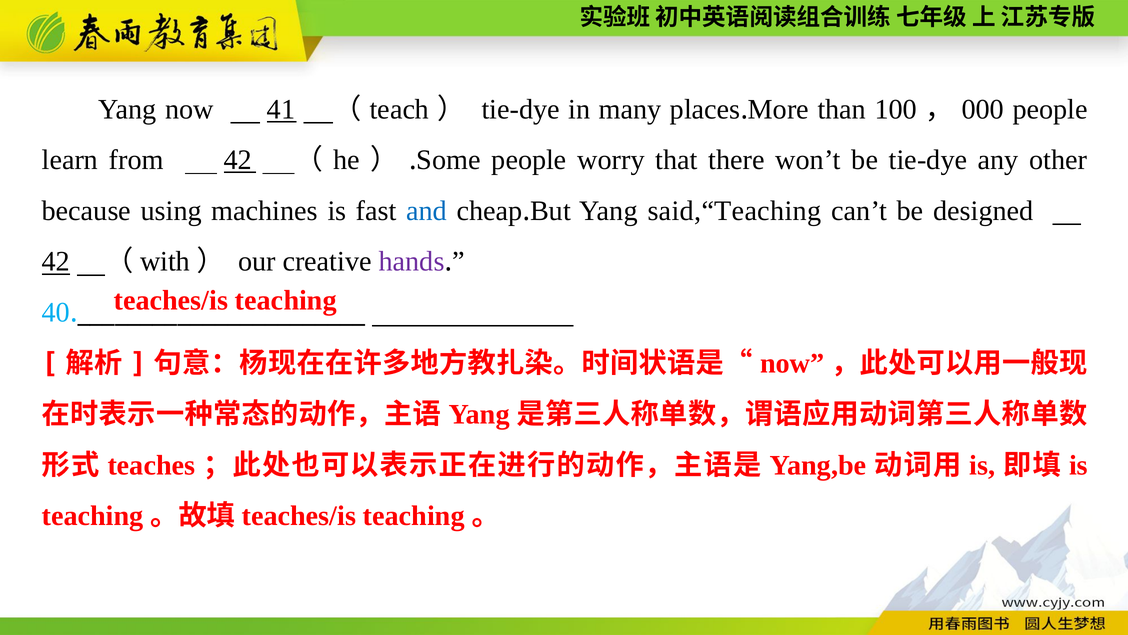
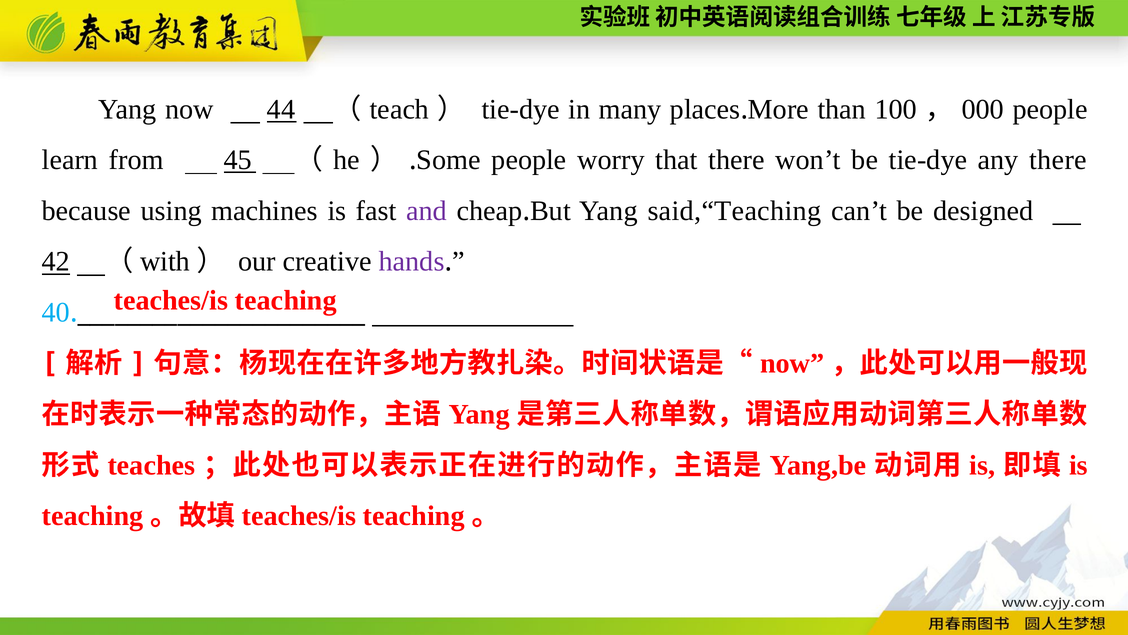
41: 41 -> 44
from 42: 42 -> 45
any other: other -> there
and colour: blue -> purple
